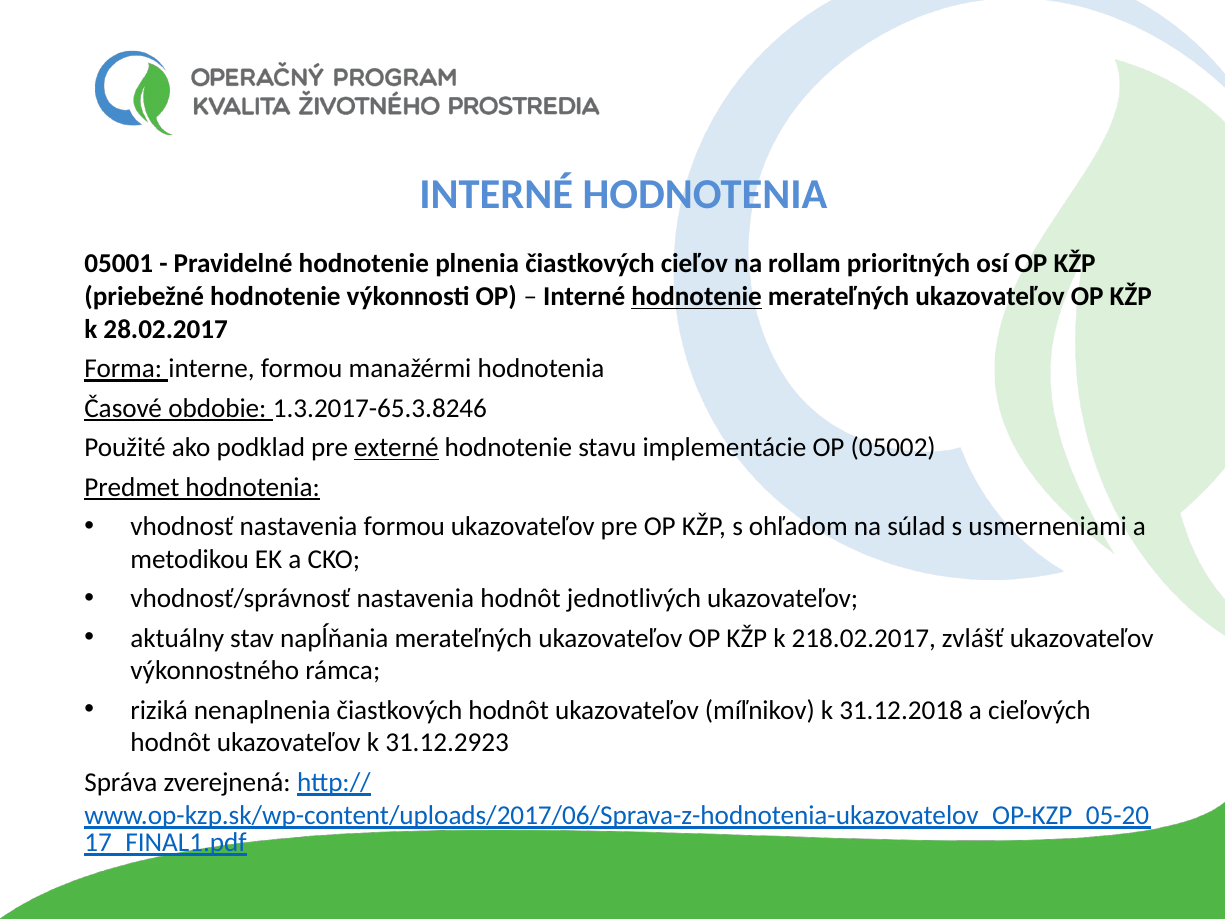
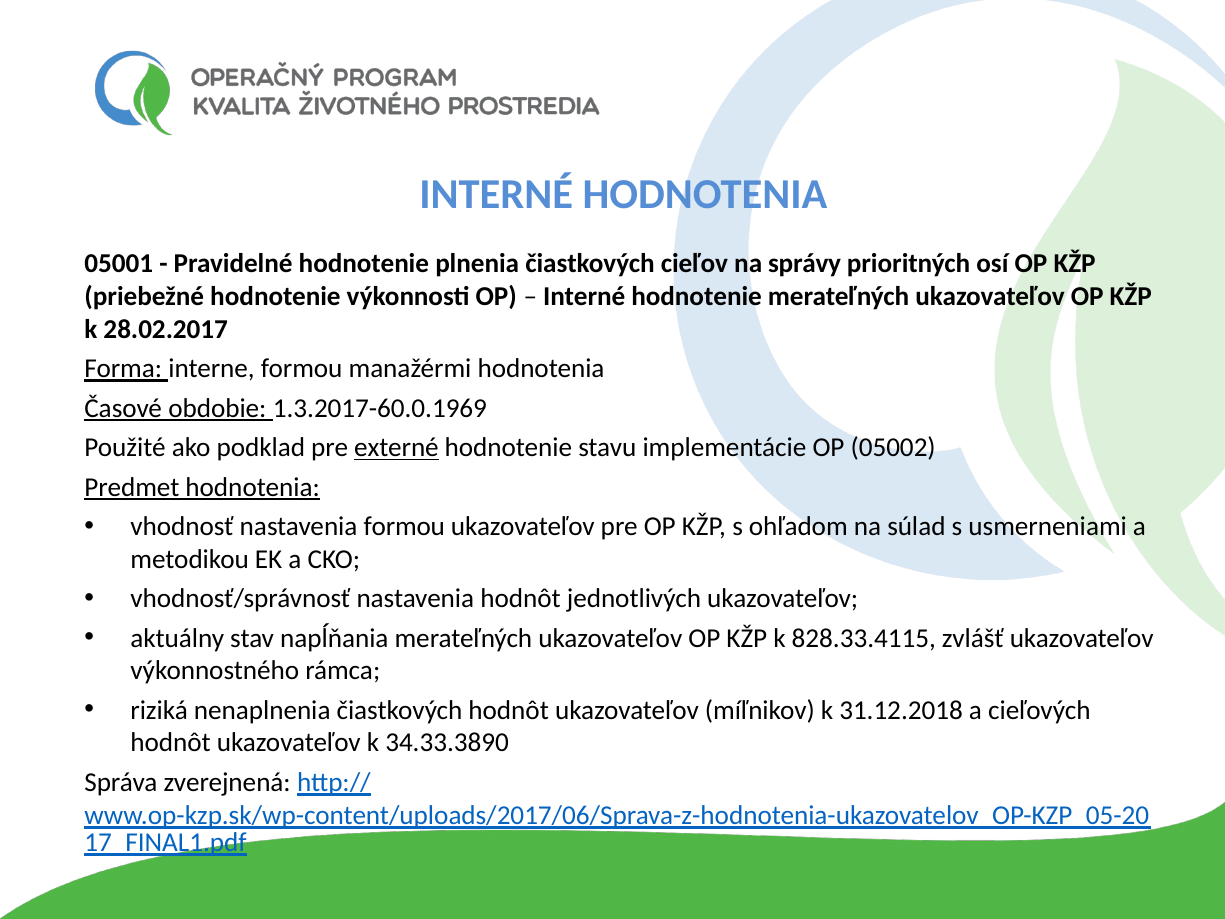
rollam: rollam -> správy
hodnotenie at (697, 297) underline: present -> none
1.3.2017-65.3.8246: 1.3.2017-65.3.8246 -> 1.3.2017-60.0.1969
218.02.2017: 218.02.2017 -> 828.33.4115
31.12.2923: 31.12.2923 -> 34.33.3890
